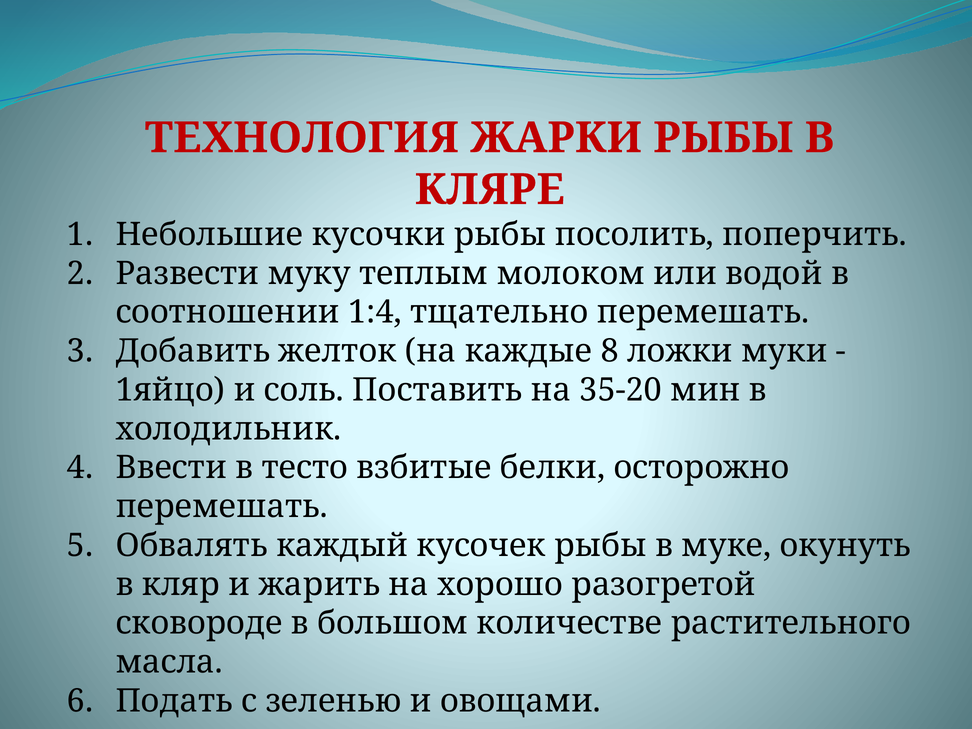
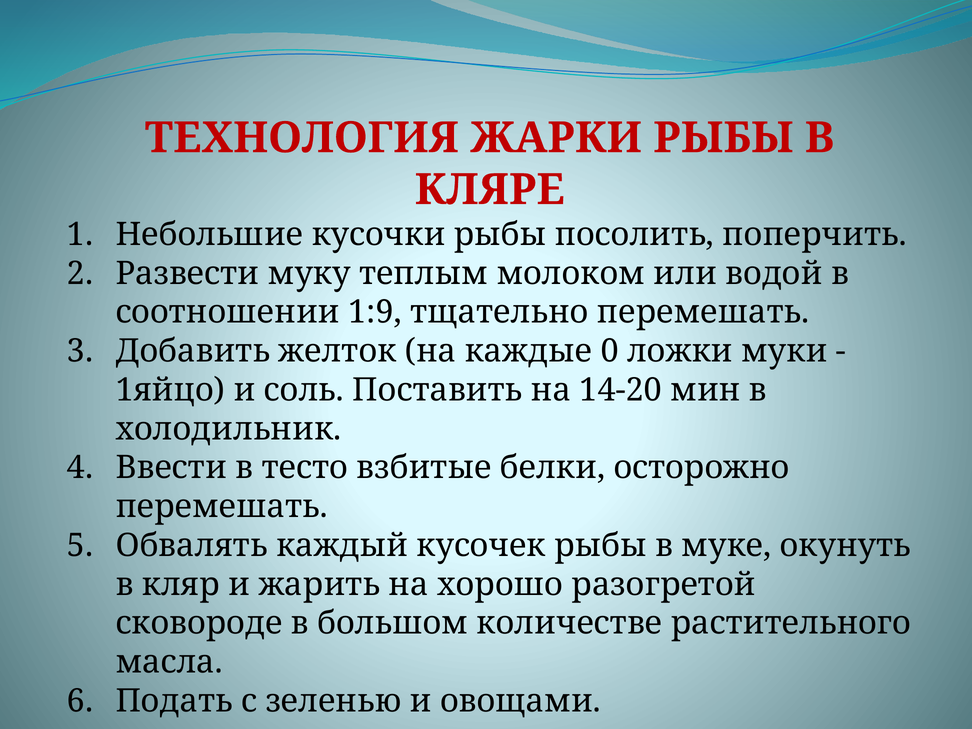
1:4: 1:4 -> 1:9
8: 8 -> 0
35-20: 35-20 -> 14-20
